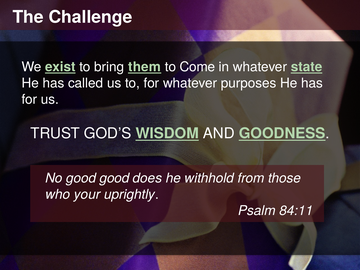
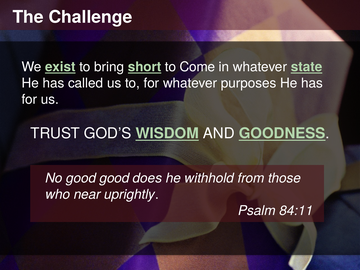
them: them -> short
your: your -> near
